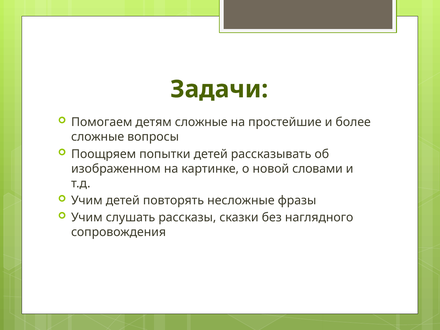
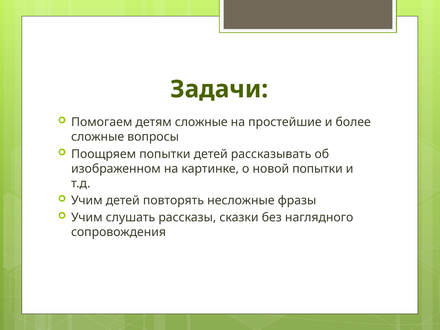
новой словами: словами -> попытки
